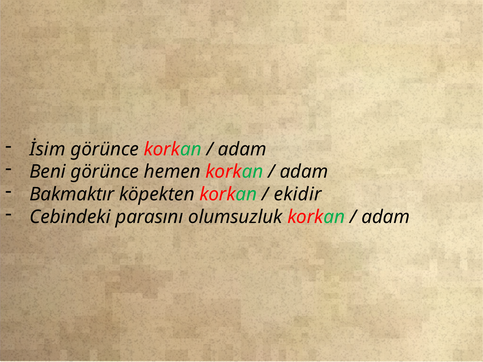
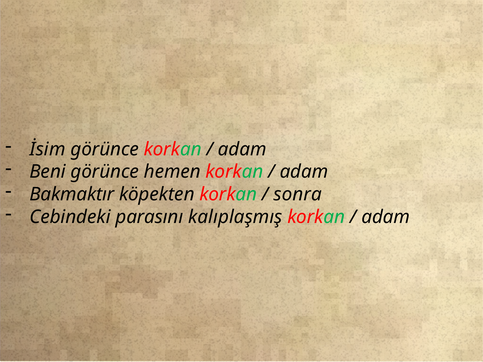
ekidir: ekidir -> sonra
olumsuzluk: olumsuzluk -> kalıplaşmış
